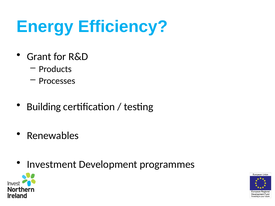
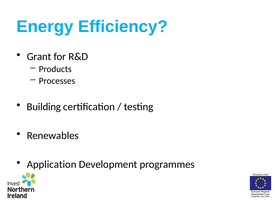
Investment: Investment -> Application
